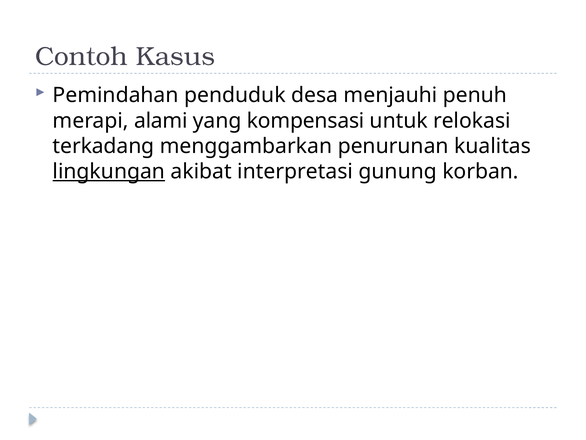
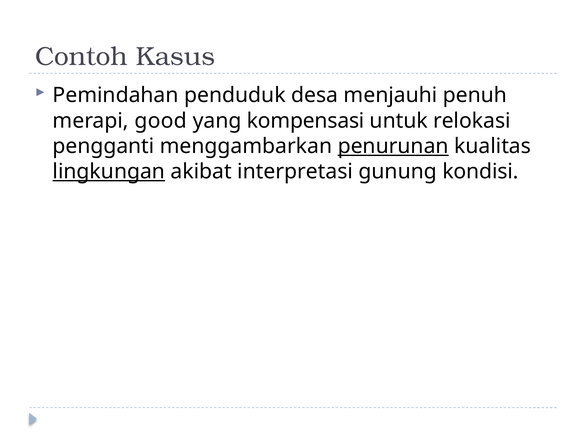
alami: alami -> good
terkadang: terkadang -> pengganti
penurunan underline: none -> present
korban: korban -> kondisi
